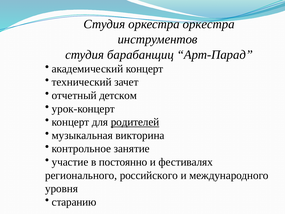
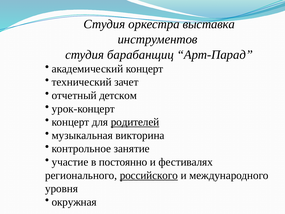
оркестра оркестра: оркестра -> выставка
российского underline: none -> present
старанию: старанию -> окружная
